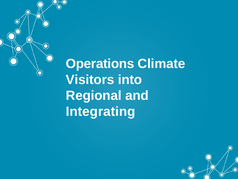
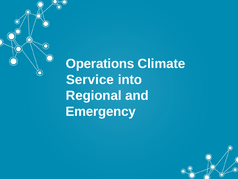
Visitors: Visitors -> Service
Integrating: Integrating -> Emergency
